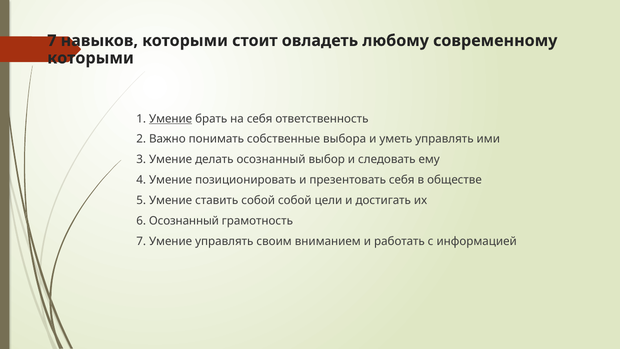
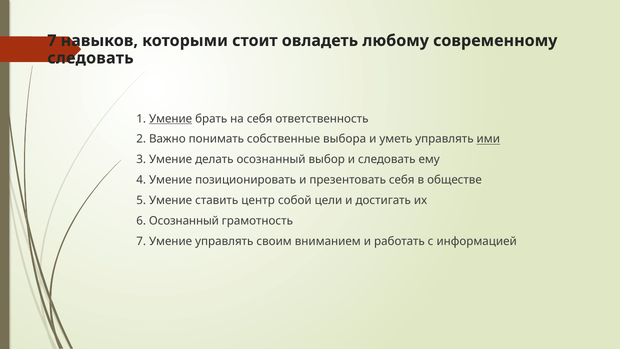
которыми at (91, 58): которыми -> следовать
ими underline: none -> present
ставить собой: собой -> центр
